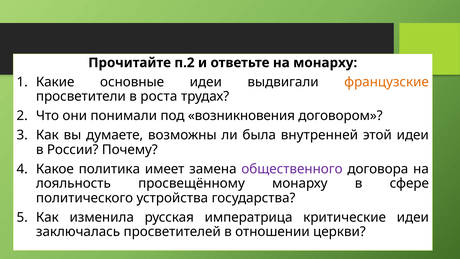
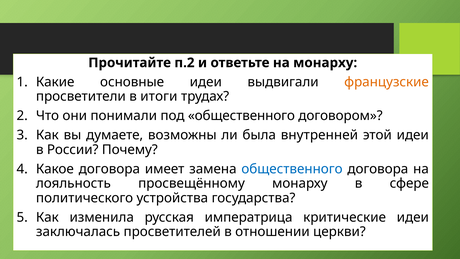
роста: роста -> итоги
под возникновения: возникновения -> общественного
Какое политика: политика -> договора
общественного at (292, 169) colour: purple -> blue
